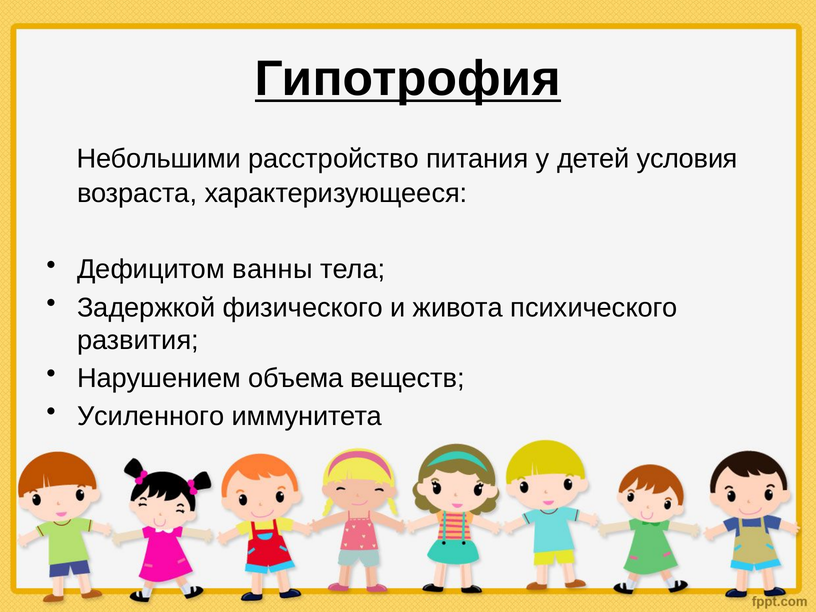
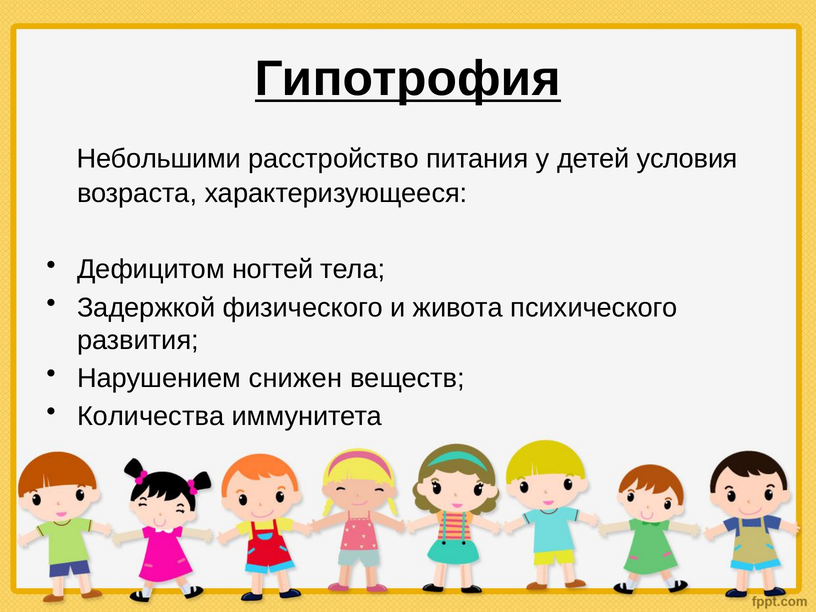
ванны: ванны -> ногтей
объема: объема -> снижен
Усиленного: Усиленного -> Количества
